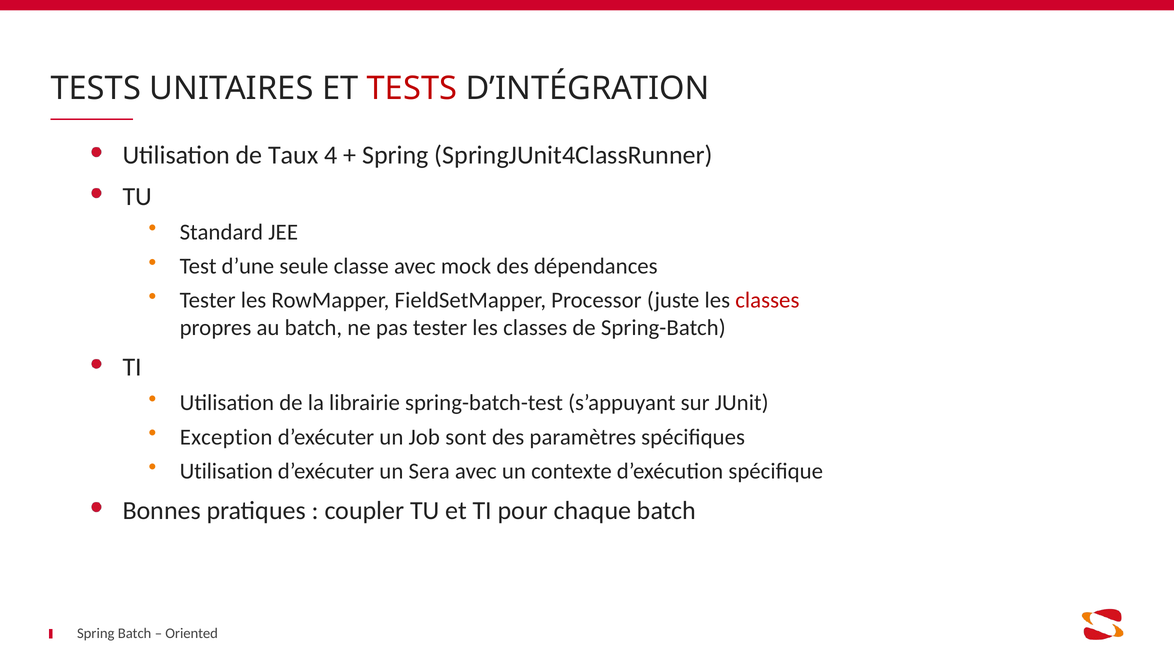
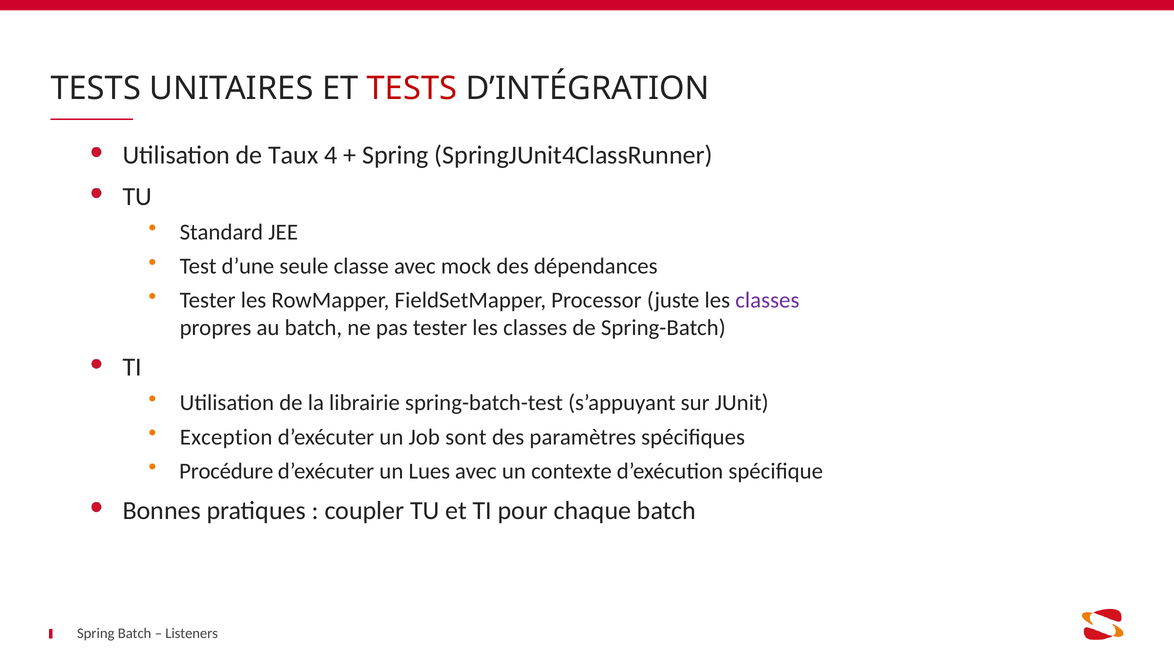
classes at (767, 301) colour: red -> purple
Utilisation at (226, 471): Utilisation -> Procédure
Sera: Sera -> Lues
Oriented: Oriented -> Listeners
